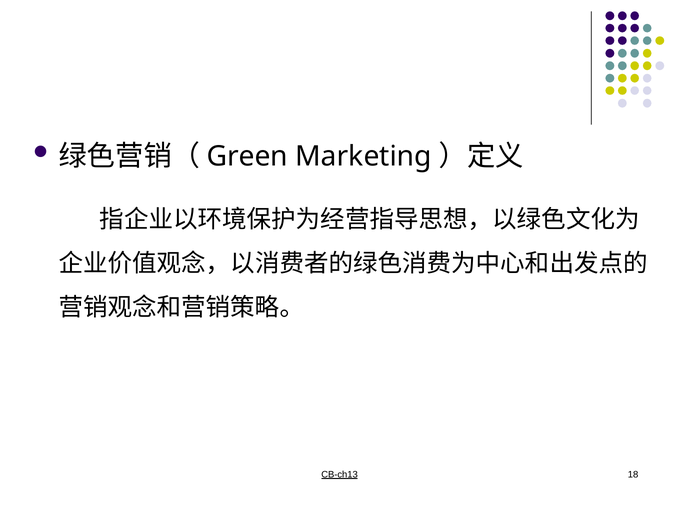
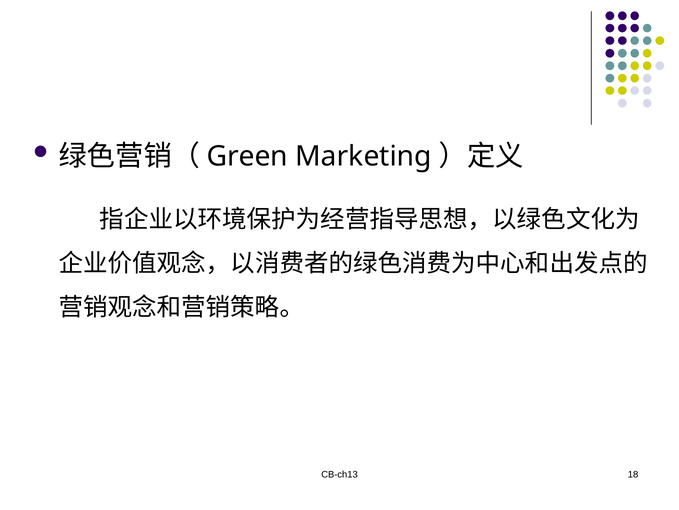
CB-ch13 underline: present -> none
